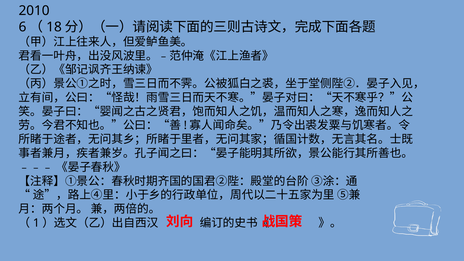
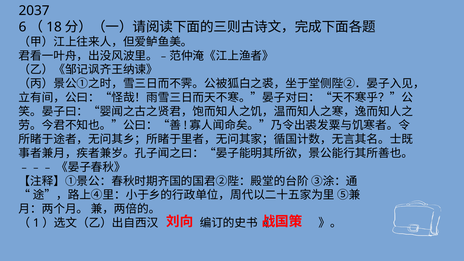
2010: 2010 -> 2037
